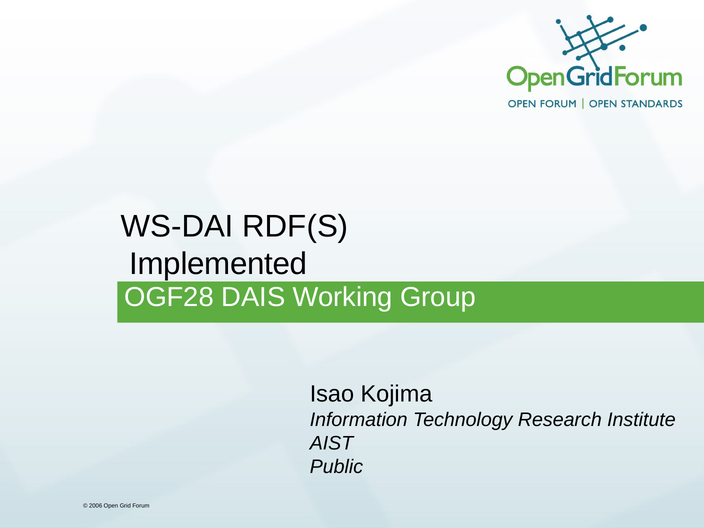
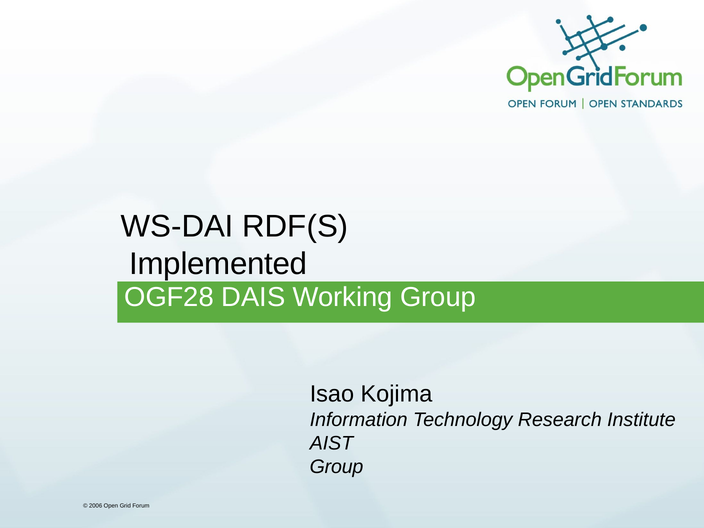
Public at (336, 467): Public -> Group
